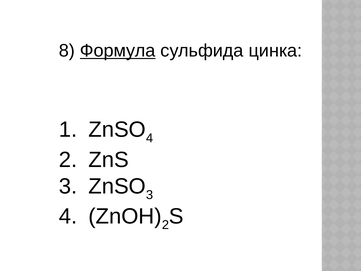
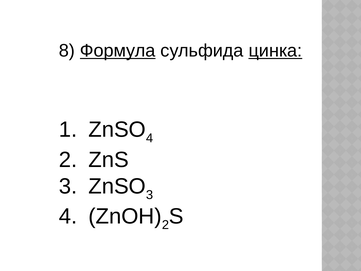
цинка underline: none -> present
